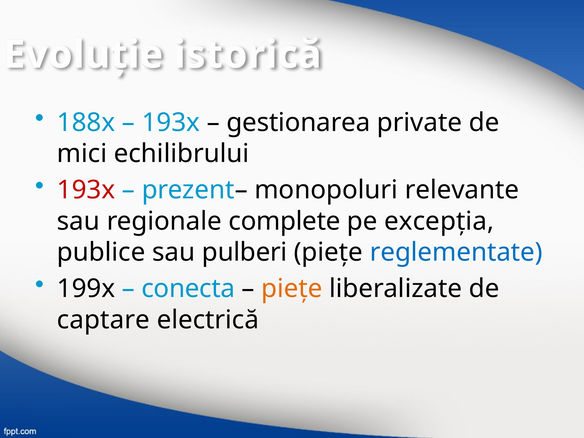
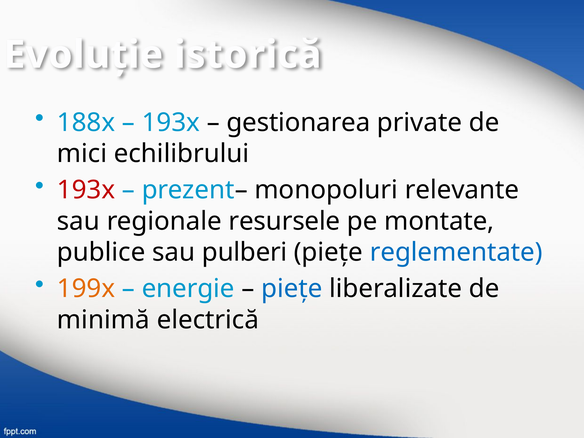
complete: complete -> resursele
excepţia: excepţia -> montate
199x colour: black -> orange
conecta: conecta -> energie
pieţe at (292, 289) colour: orange -> blue
captare: captare -> minimă
